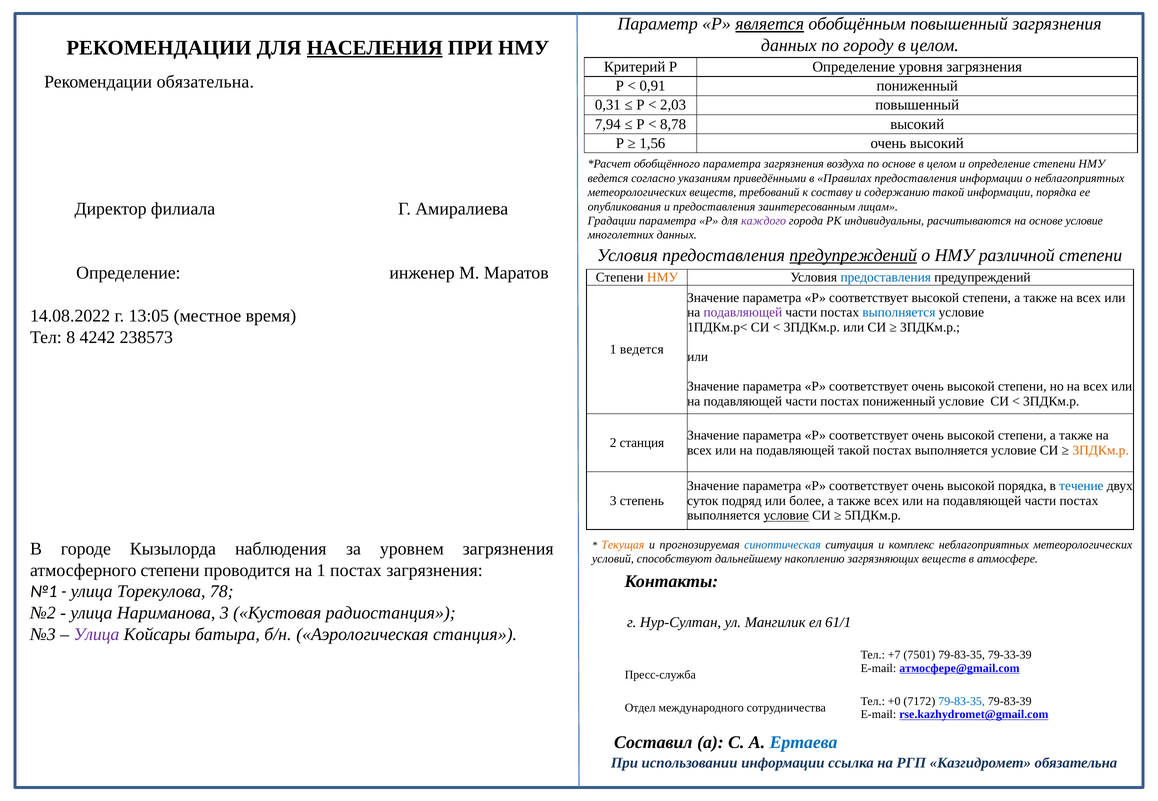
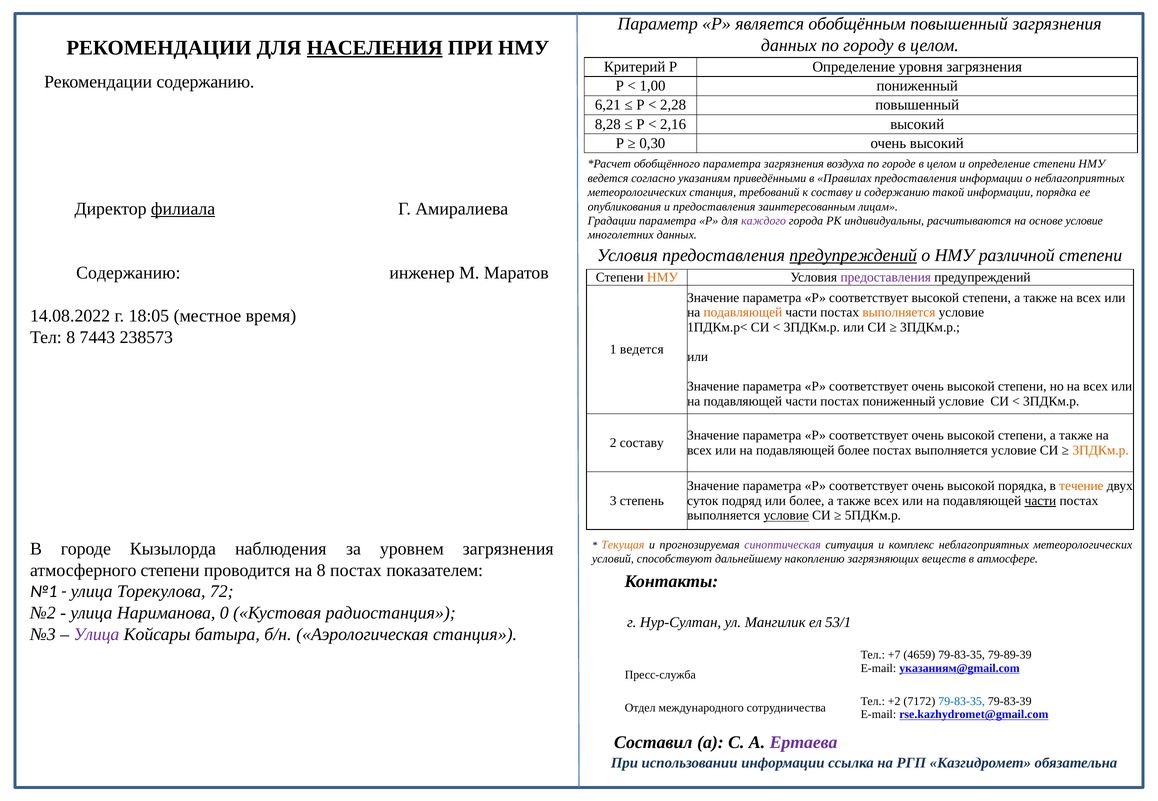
является underline: present -> none
Рекомендации обязательна: обязательна -> содержанию
0,91: 0,91 -> 1,00
0,31: 0,31 -> 6,21
2,03: 2,03 -> 2,28
7,94: 7,94 -> 8,28
8,78: 8,78 -> 2,16
1,56: 1,56 -> 0,30
по основе: основе -> городе
метеорологических веществ: веществ -> станция
филиала underline: none -> present
Определение at (128, 273): Определение -> Содержанию
предоставления at (886, 277) colour: blue -> purple
подавляющей at (743, 313) colour: purple -> orange
выполняется at (899, 313) colour: blue -> orange
13:05: 13:05 -> 18:05
4242: 4242 -> 7443
2 станция: станция -> составу
подавляющей такой: такой -> более
течение colour: blue -> orange
части at (1040, 501) underline: none -> present
синоптическая colour: blue -> purple
на 1: 1 -> 8
постах загрязнения: загрязнения -> показателем
78: 78 -> 72
Нариманова 3: 3 -> 0
61/1: 61/1 -> 53/1
7501: 7501 -> 4659
79-33-39: 79-33-39 -> 79-89-39
атмосфере@gmail.com: атмосфере@gmail.com -> указаниям@gmail.com
+0: +0 -> +2
Ертаева colour: blue -> purple
